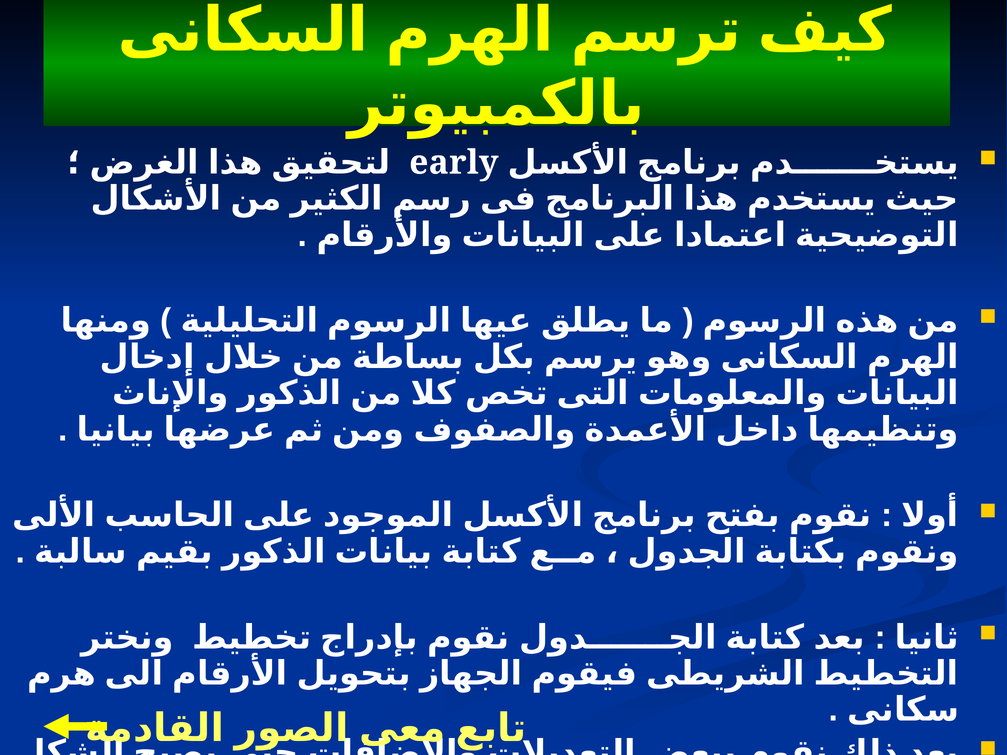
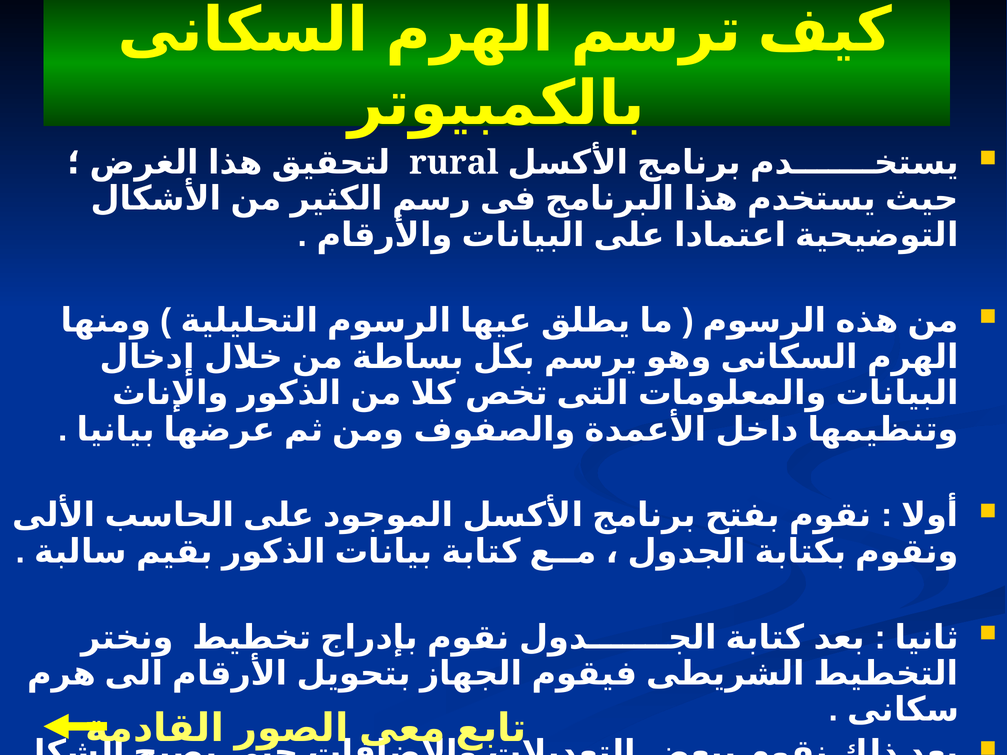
early: early -> rural
